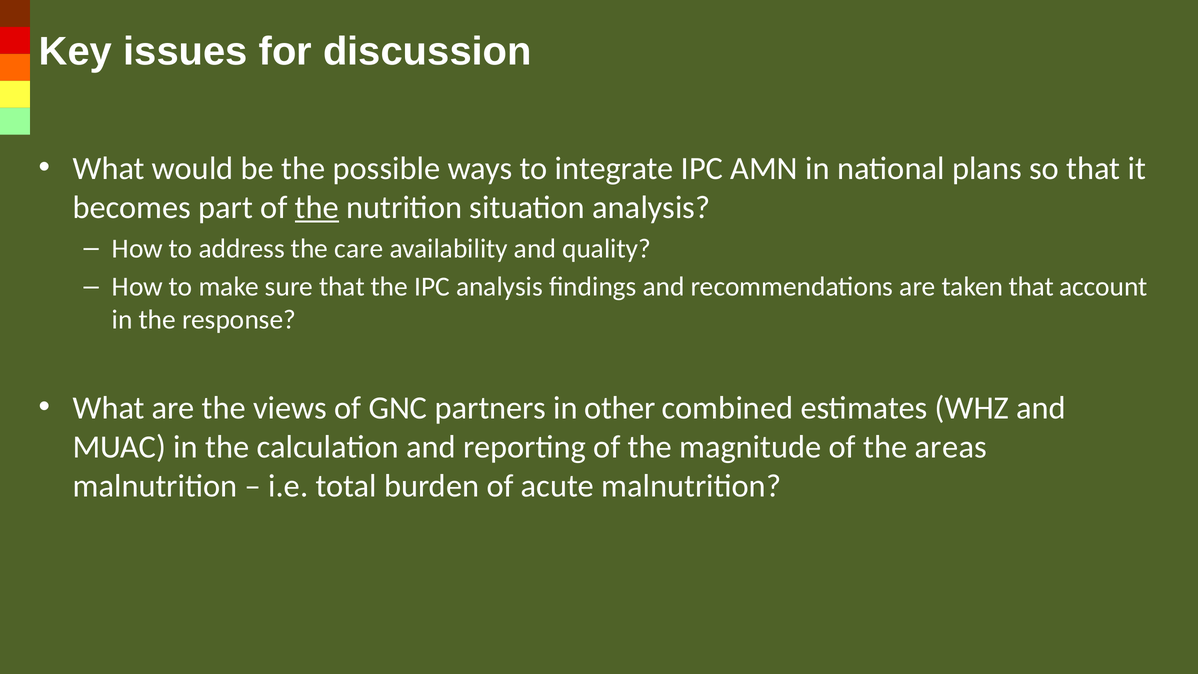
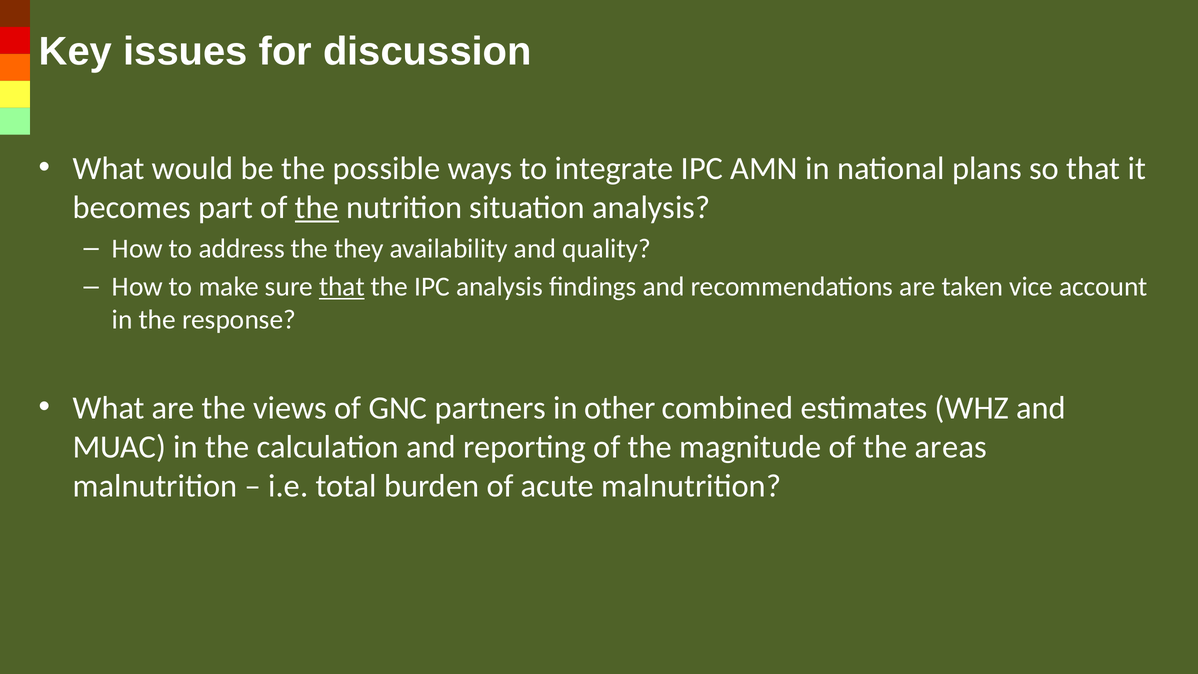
care: care -> they
that at (342, 287) underline: none -> present
taken that: that -> vice
